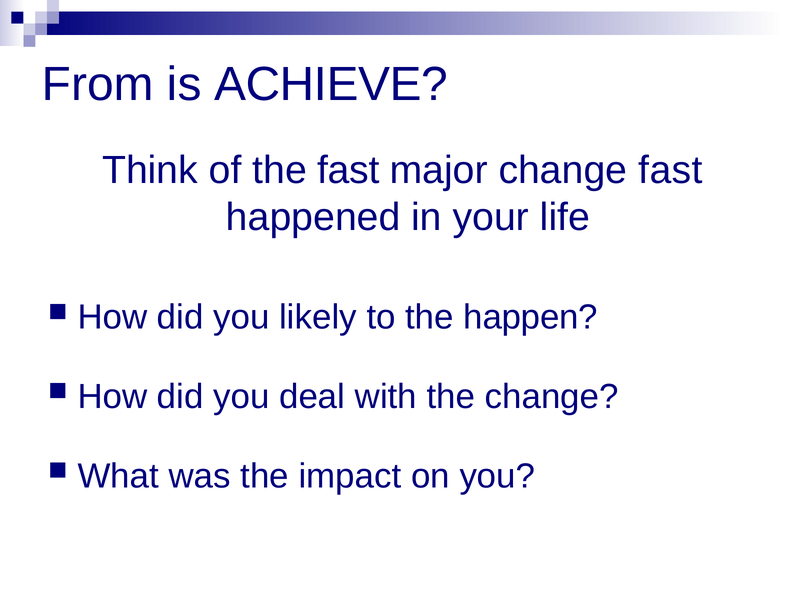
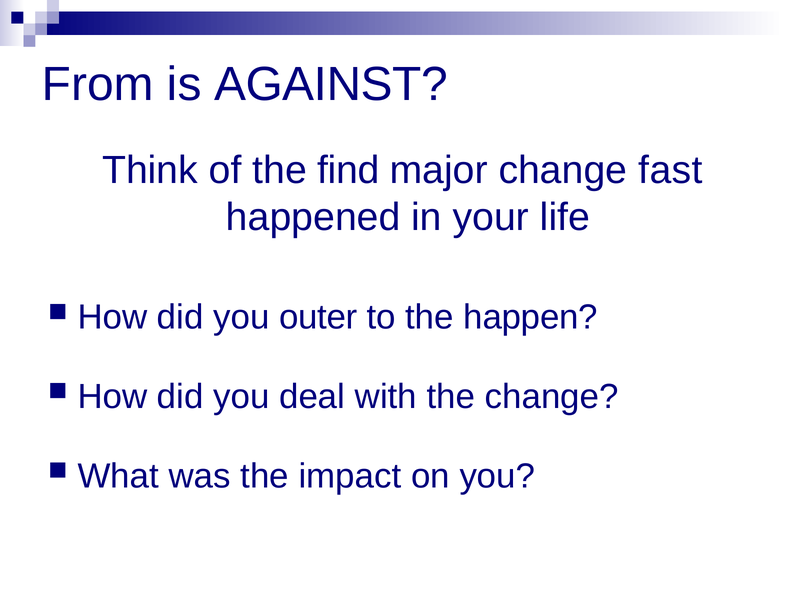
ACHIEVE: ACHIEVE -> AGAINST
the fast: fast -> find
likely: likely -> outer
